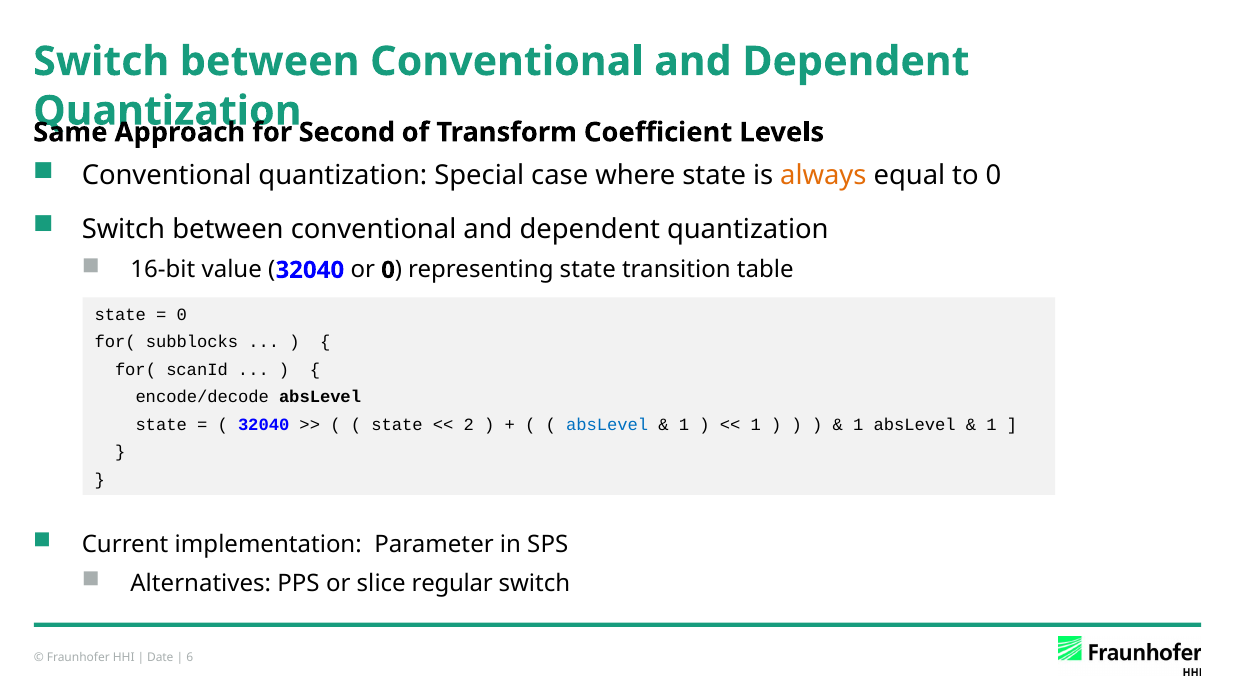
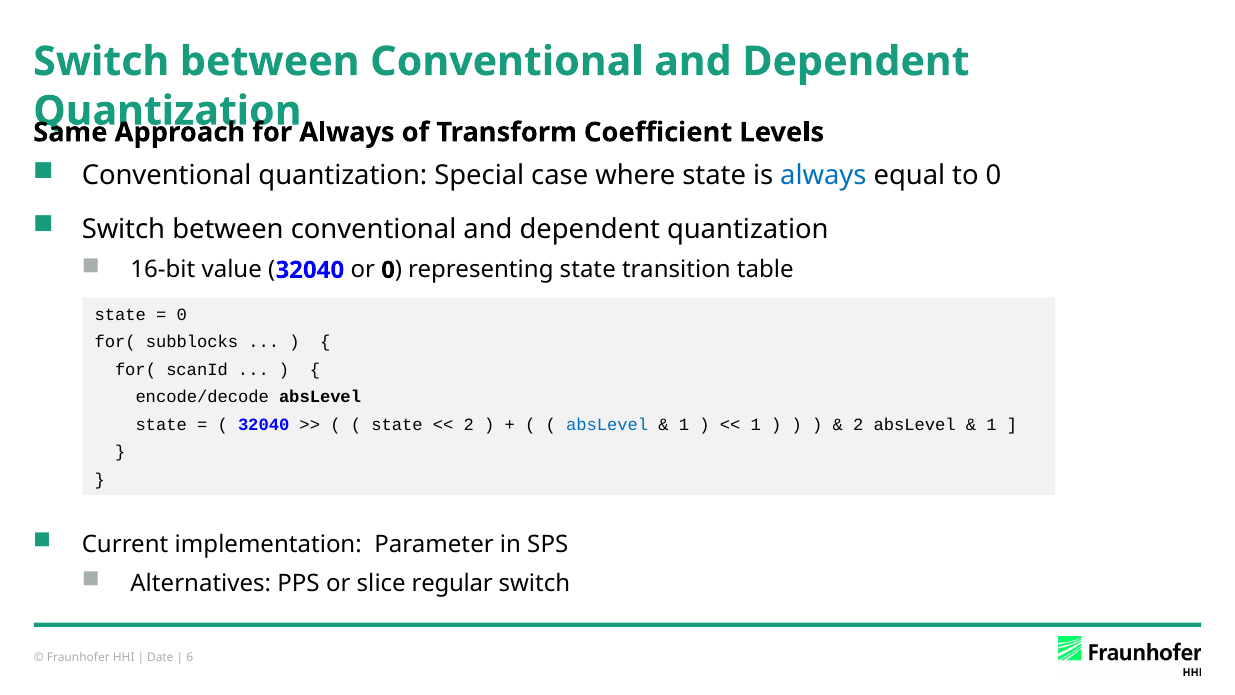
Second at (347, 132): Second -> Always
always at (823, 176) colour: orange -> blue
1 at (858, 425): 1 -> 2
